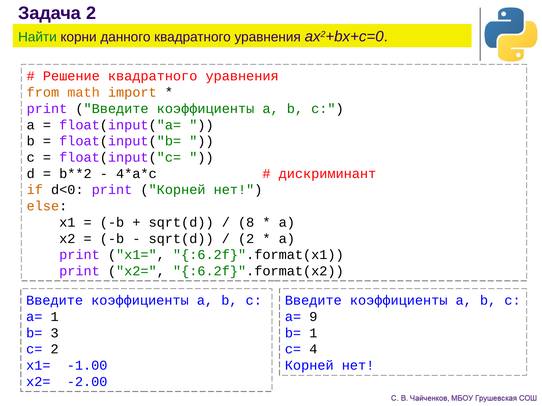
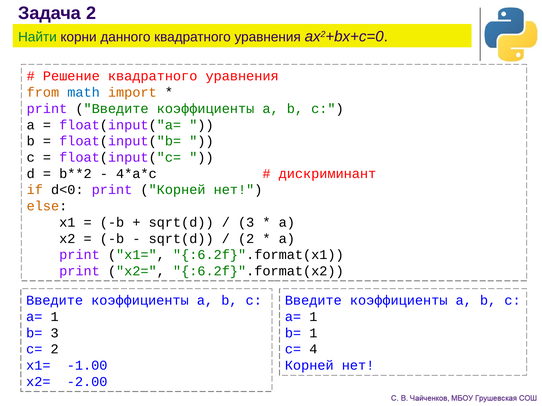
math colour: orange -> blue
8 at (246, 223): 8 -> 3
9 at (313, 317): 9 -> 1
